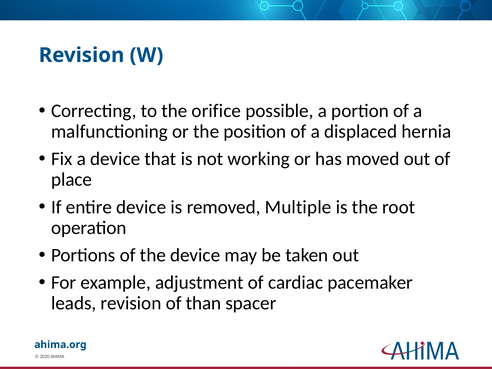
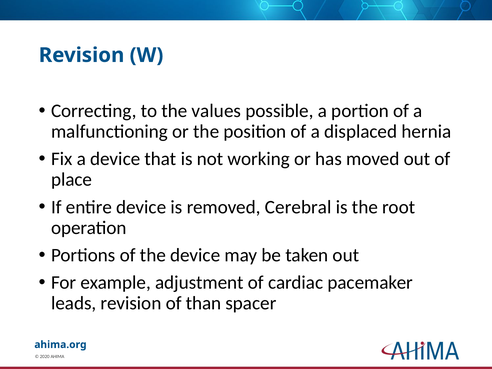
orifice: orifice -> values
Multiple: Multiple -> Cerebral
